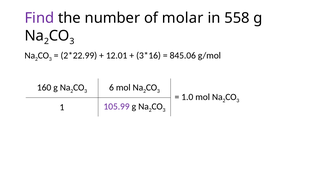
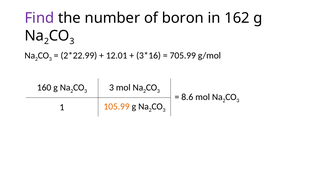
molar: molar -> boron
558: 558 -> 162
845.06: 845.06 -> 705.99
3 6: 6 -> 3
1.0: 1.0 -> 8.6
105.99 colour: purple -> orange
